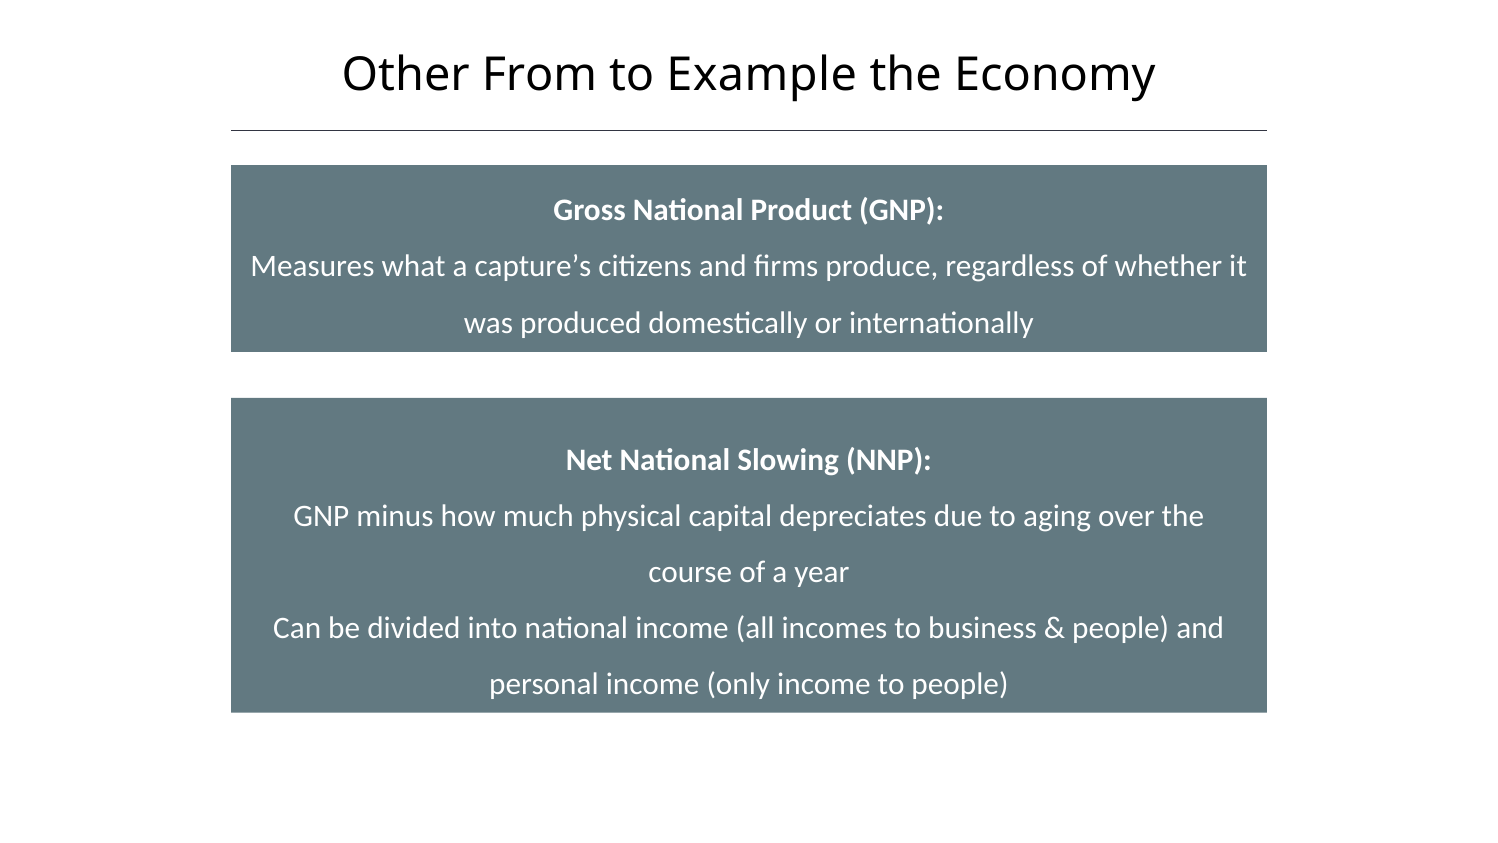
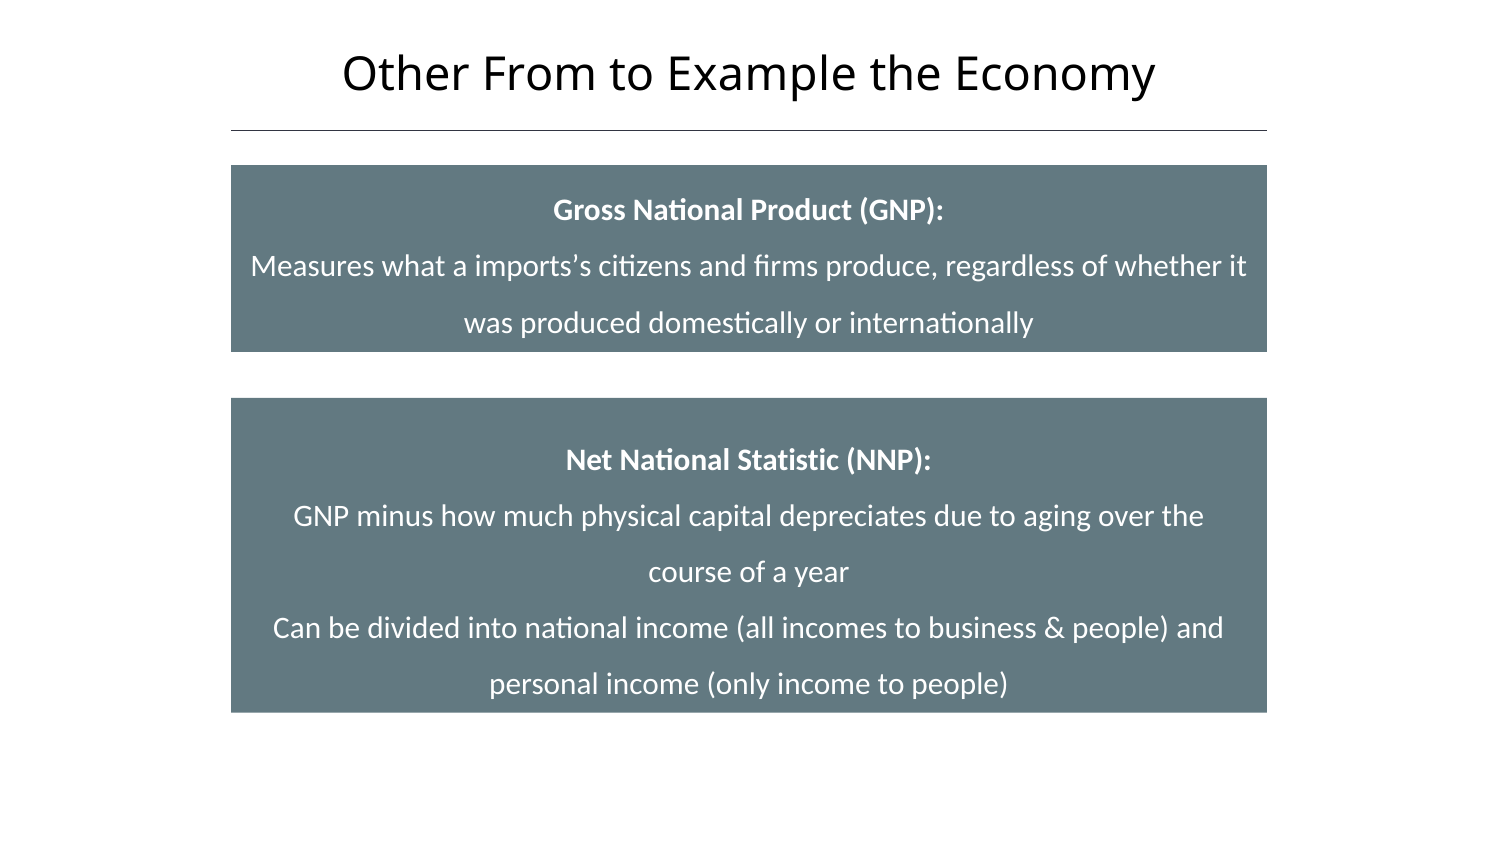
capture’s: capture’s -> imports’s
Slowing: Slowing -> Statistic
